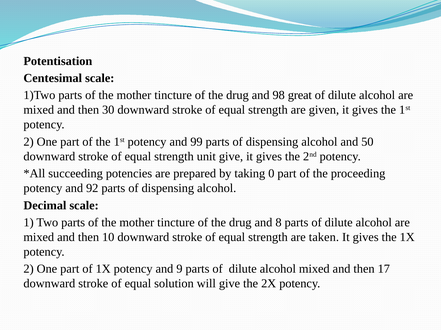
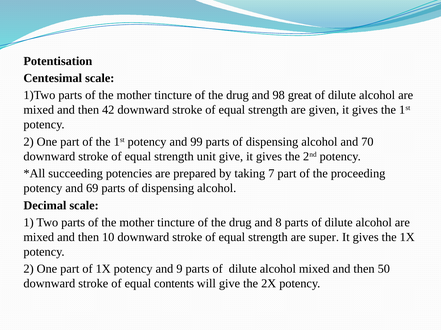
30: 30 -> 42
50: 50 -> 70
0: 0 -> 7
92: 92 -> 69
taken: taken -> super
17: 17 -> 50
solution: solution -> contents
